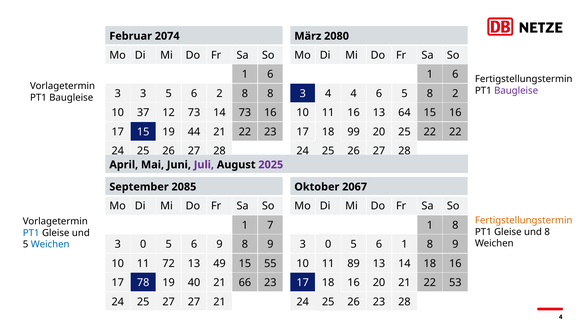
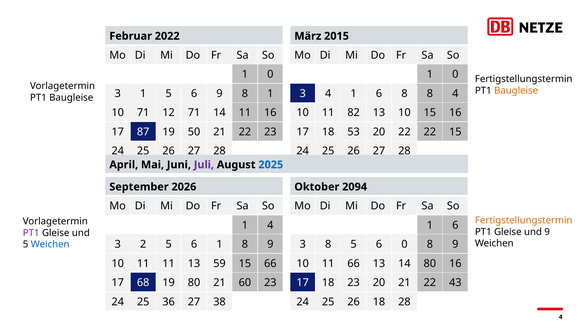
2074: 2074 -> 2022
2080: 2080 -> 2015
6 at (270, 74): 6 -> 0
6 at (455, 74): 6 -> 0
Baugleise at (516, 91) colour: purple -> orange
3 3: 3 -> 1
6 2: 2 -> 9
8 8: 8 -> 1
4 4: 4 -> 1
6 5: 5 -> 8
8 2: 2 -> 4
10 37: 37 -> 71
12 73: 73 -> 71
14 73: 73 -> 11
11 16: 16 -> 82
13 64: 64 -> 10
17 15: 15 -> 87
44: 44 -> 50
99: 99 -> 53
20 25: 25 -> 22
22 22: 22 -> 15
2025 colour: purple -> blue
2085: 2085 -> 2026
2067: 2067 -> 2094
1 7: 7 -> 4
8 at (455, 225): 8 -> 6
und 8: 8 -> 9
PT1 at (31, 233) colour: blue -> purple
0 at (143, 244): 0 -> 2
6 9: 9 -> 1
0 at (328, 244): 0 -> 8
6 1: 1 -> 0
11 72: 72 -> 11
49: 49 -> 59
15 55: 55 -> 66
11 89: 89 -> 66
14 18: 18 -> 80
78: 78 -> 68
19 40: 40 -> 80
66: 66 -> 60
17 18 16: 16 -> 23
53: 53 -> 43
25 27: 27 -> 36
27 21: 21 -> 38
26 23: 23 -> 18
